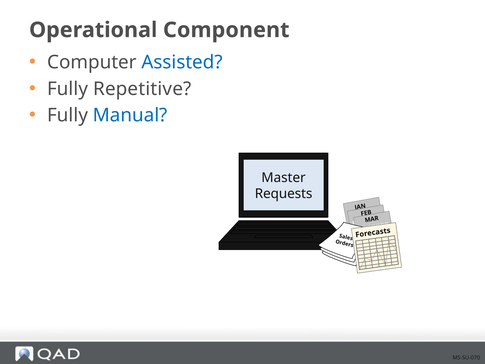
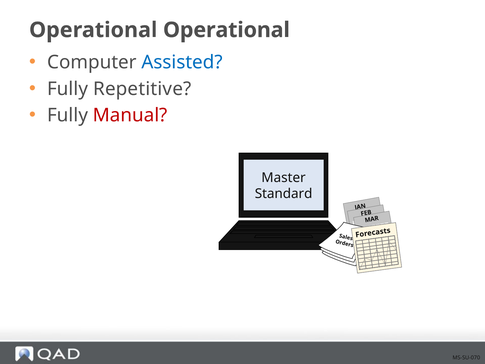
Operational Component: Component -> Operational
Manual colour: blue -> red
Requests: Requests -> Standard
